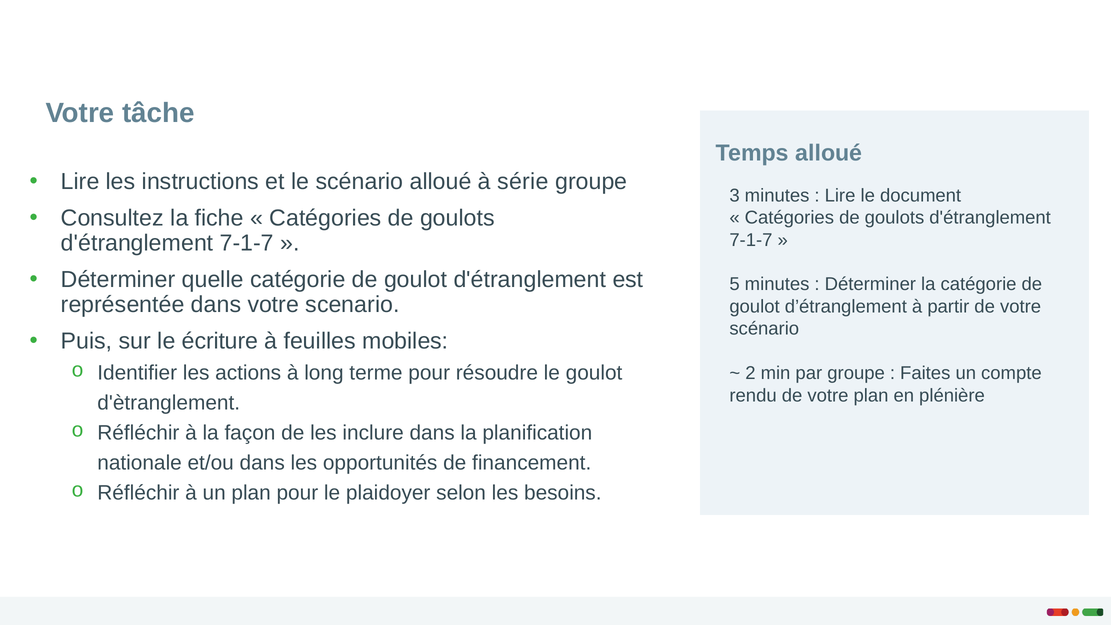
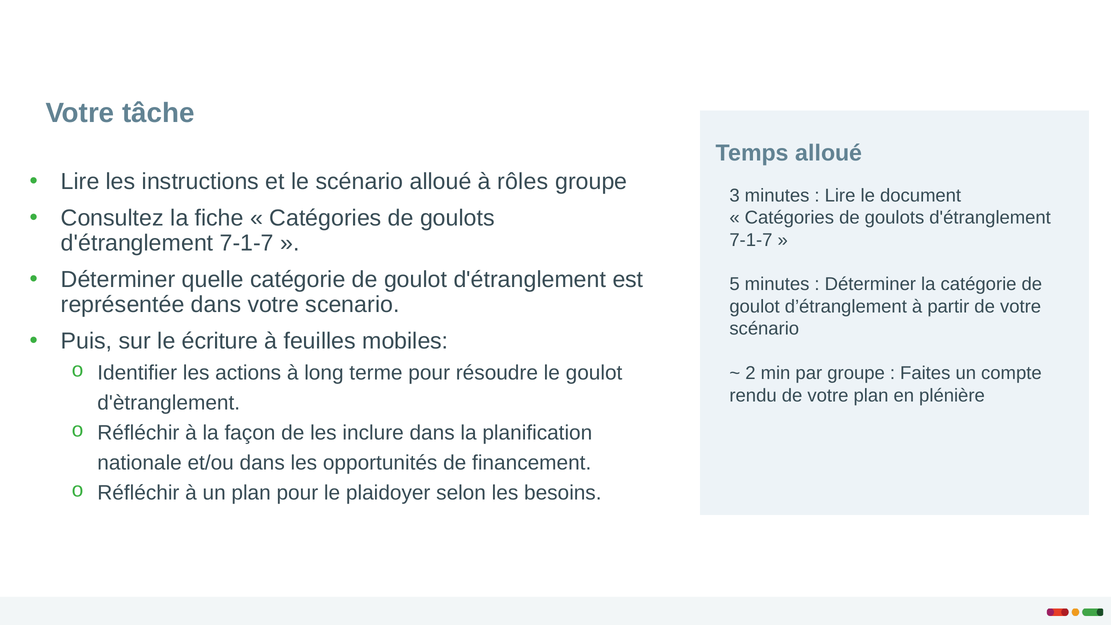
série: série -> rôles
